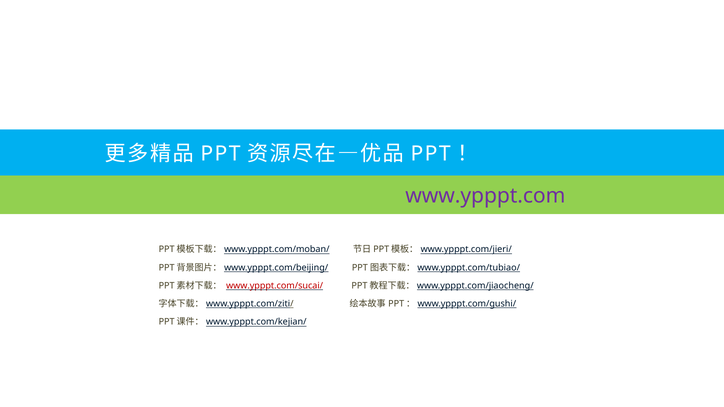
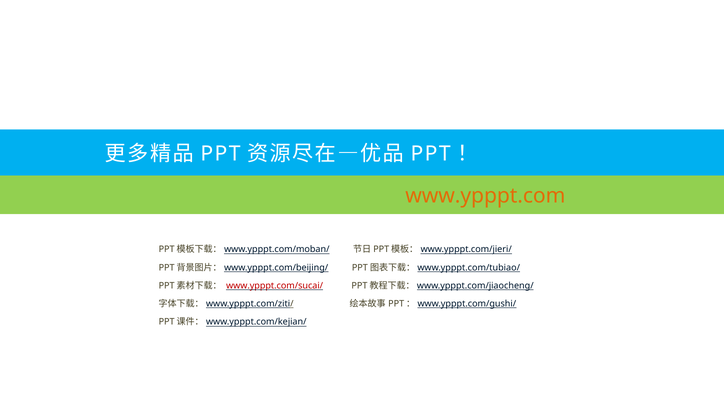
www.ypppt.com colour: purple -> orange
